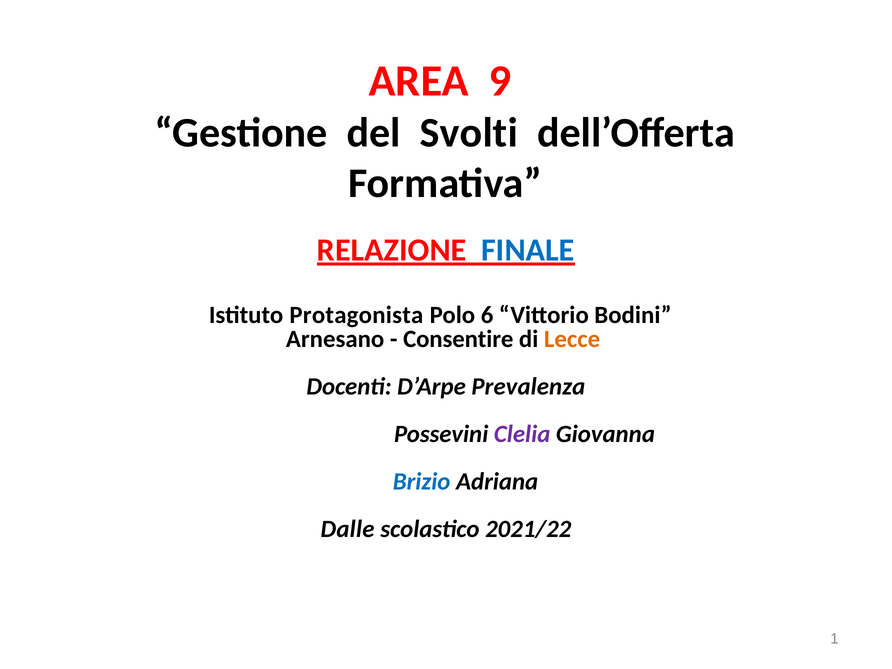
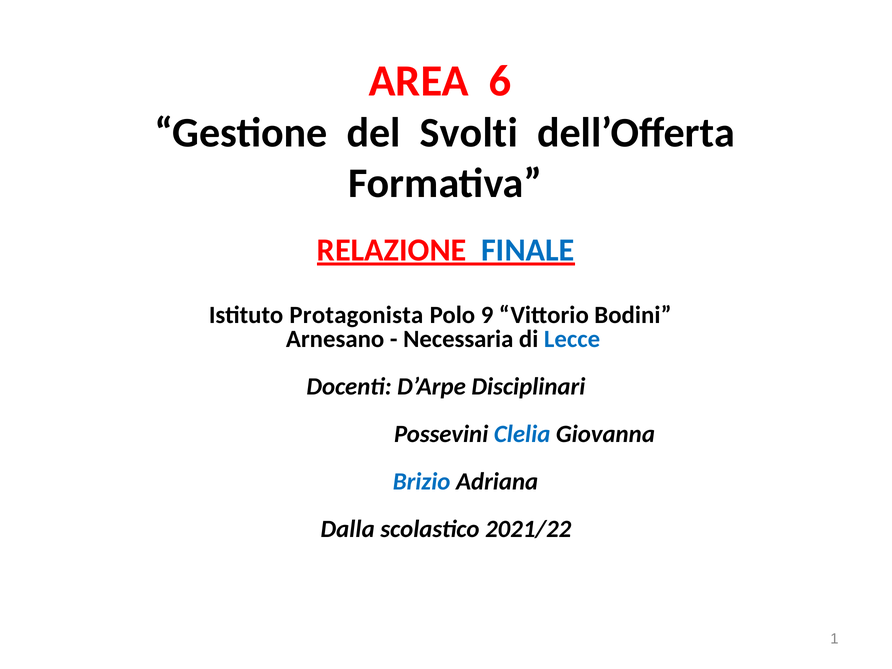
9: 9 -> 6
6: 6 -> 9
Consentire: Consentire -> Necessaria
Lecce colour: orange -> blue
Prevalenza: Prevalenza -> Disciplinari
Clelia colour: purple -> blue
Dalle: Dalle -> Dalla
